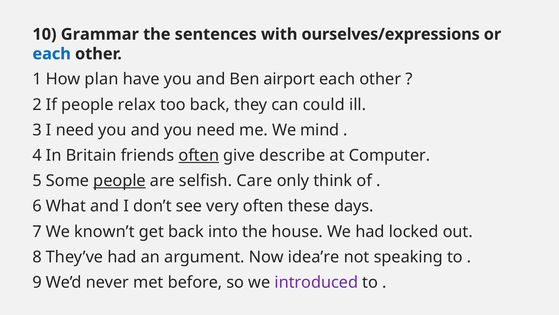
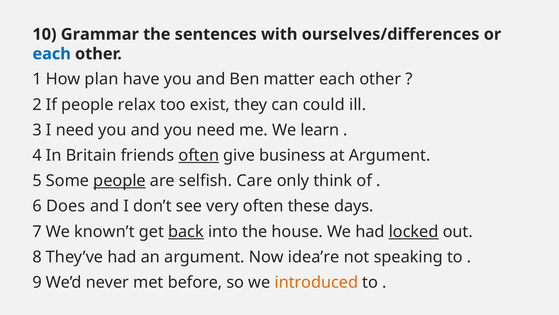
ourselves/expressions: ourselves/expressions -> ourselves/differences
airport: airport -> matter
too back: back -> exist
mind: mind -> learn
describe: describe -> business
at Computer: Computer -> Argument
What: What -> Does
back at (186, 231) underline: none -> present
locked underline: none -> present
introduced colour: purple -> orange
